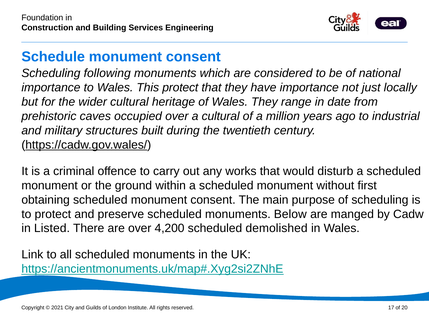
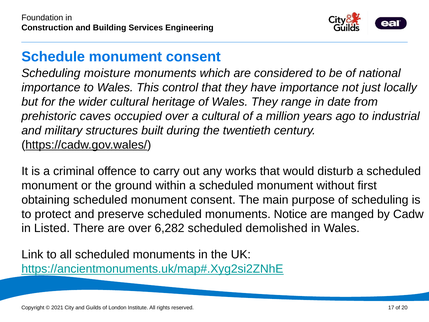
following: following -> moisture
This protect: protect -> control
Below: Below -> Notice
4,200: 4,200 -> 6,282
